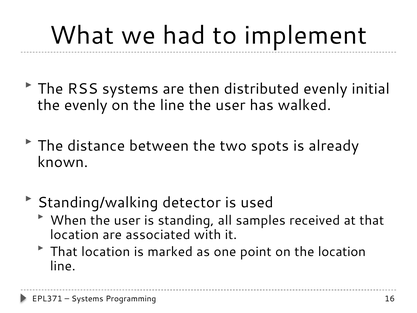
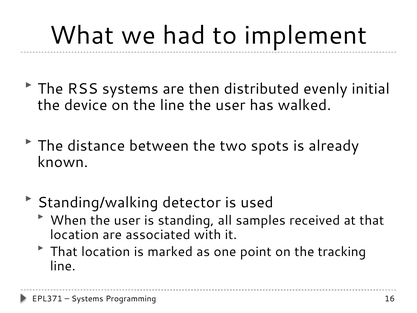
the evenly: evenly -> device
the location: location -> tracking
